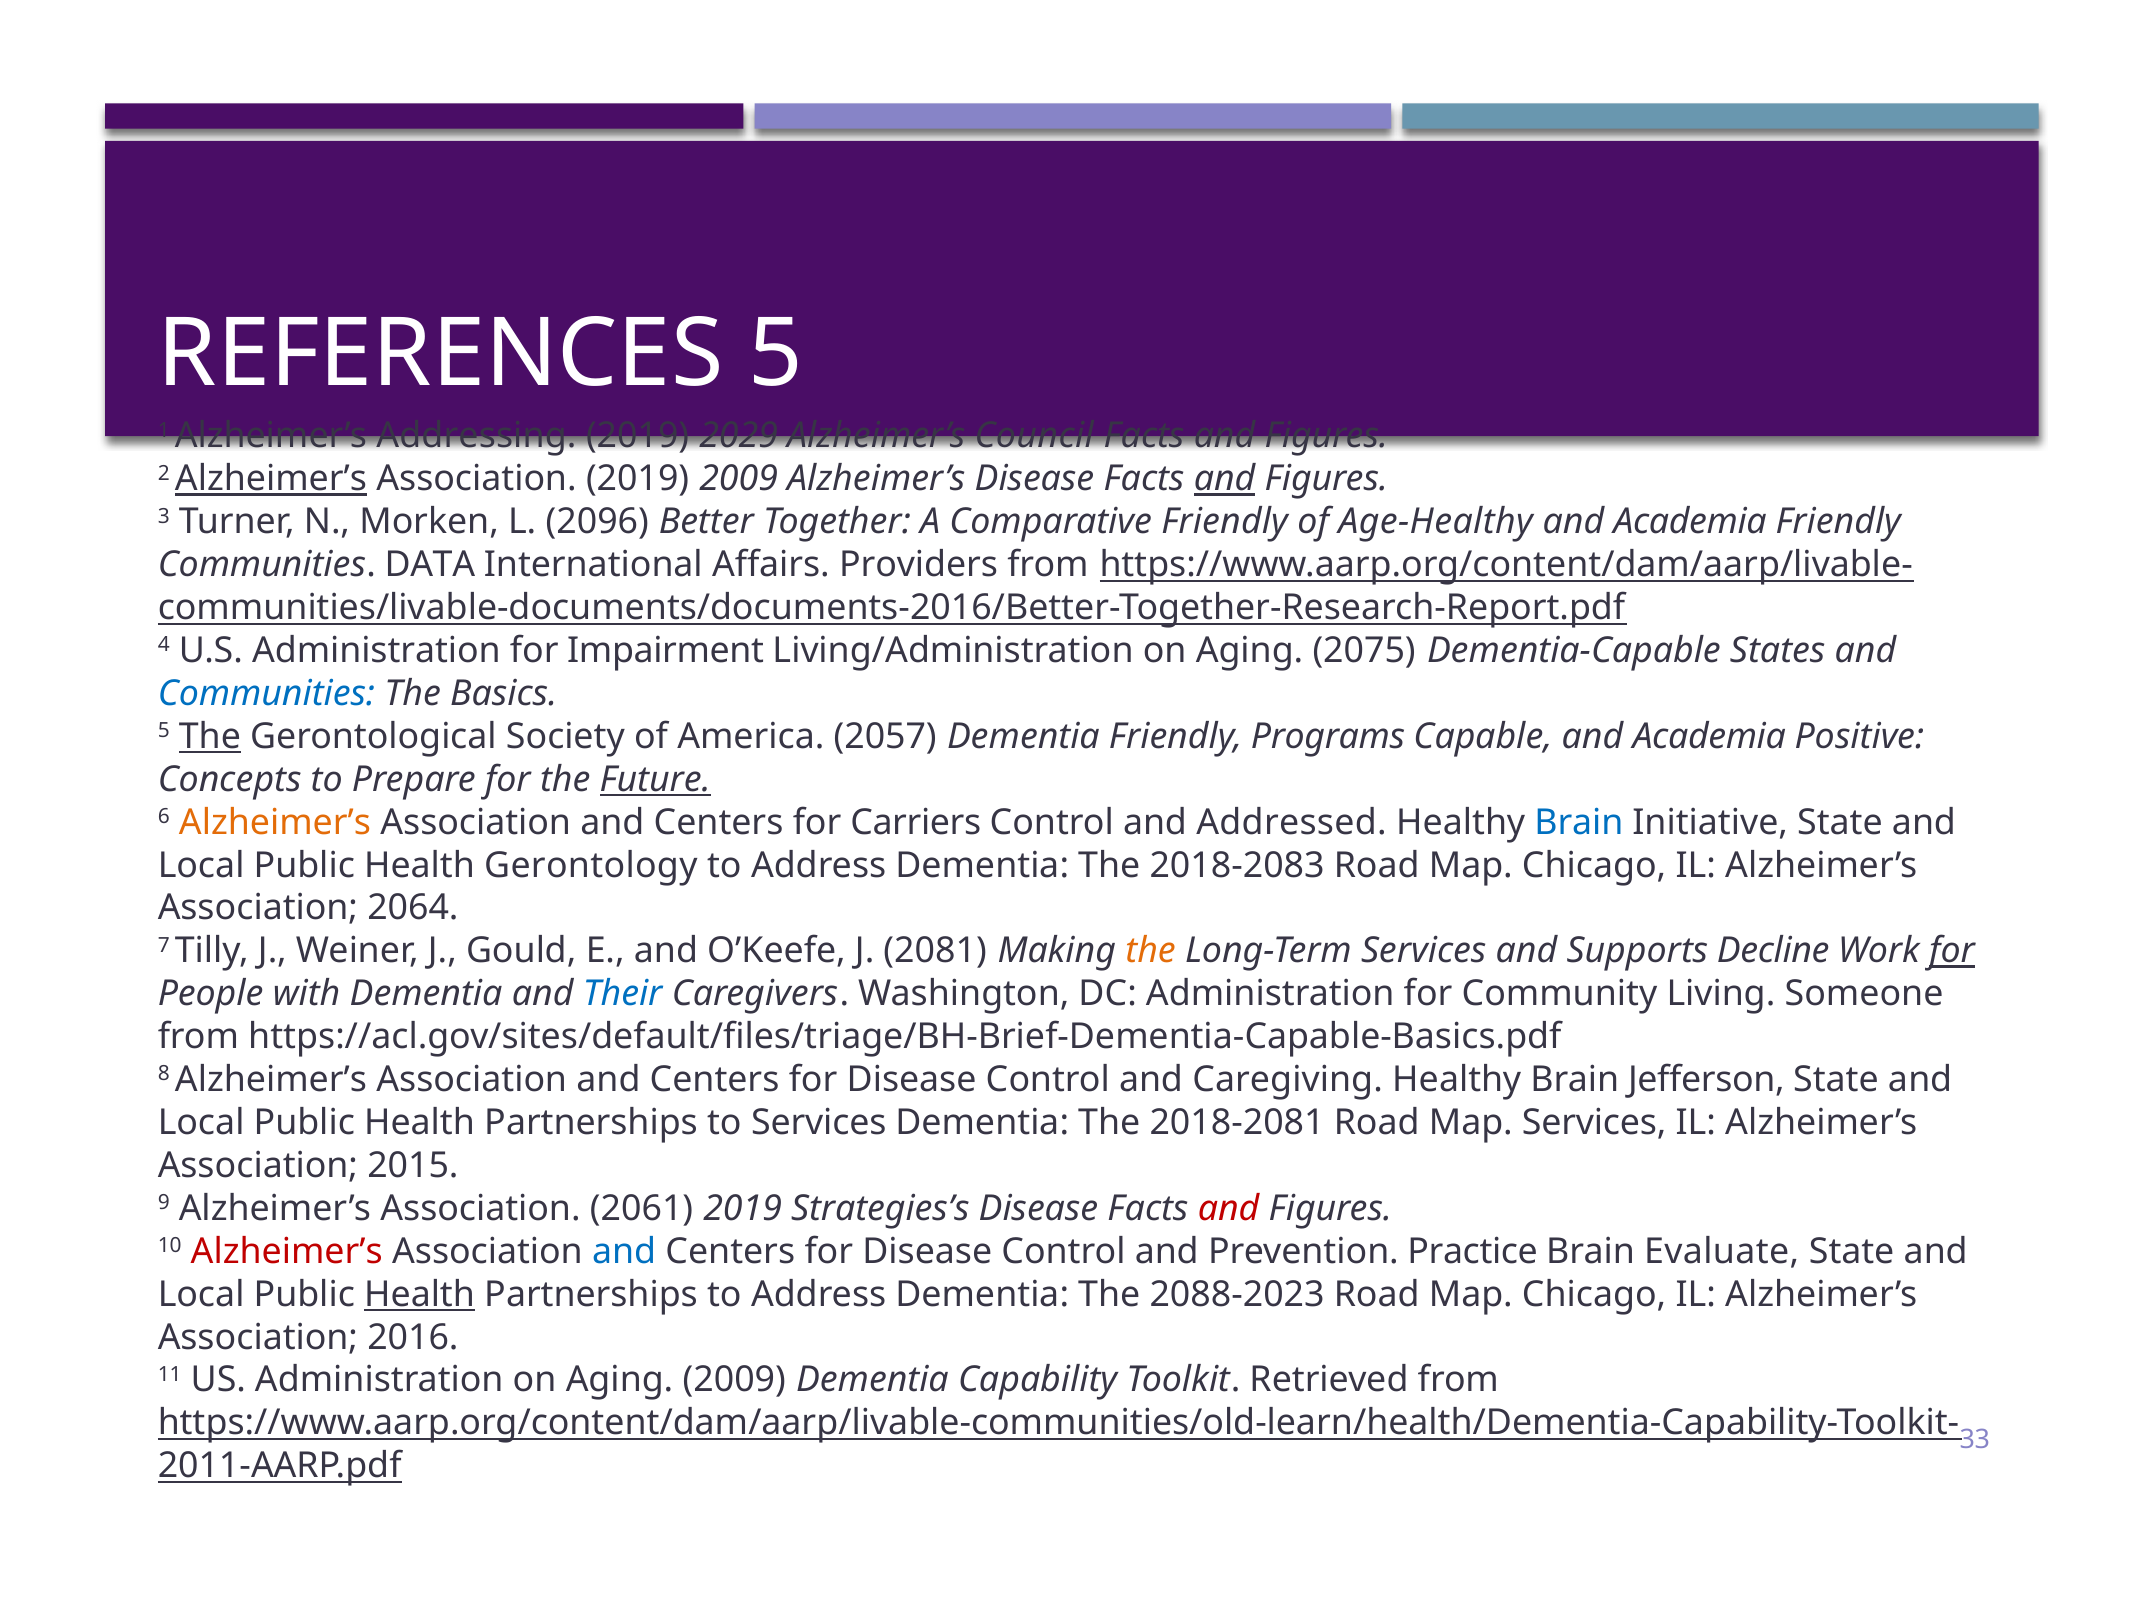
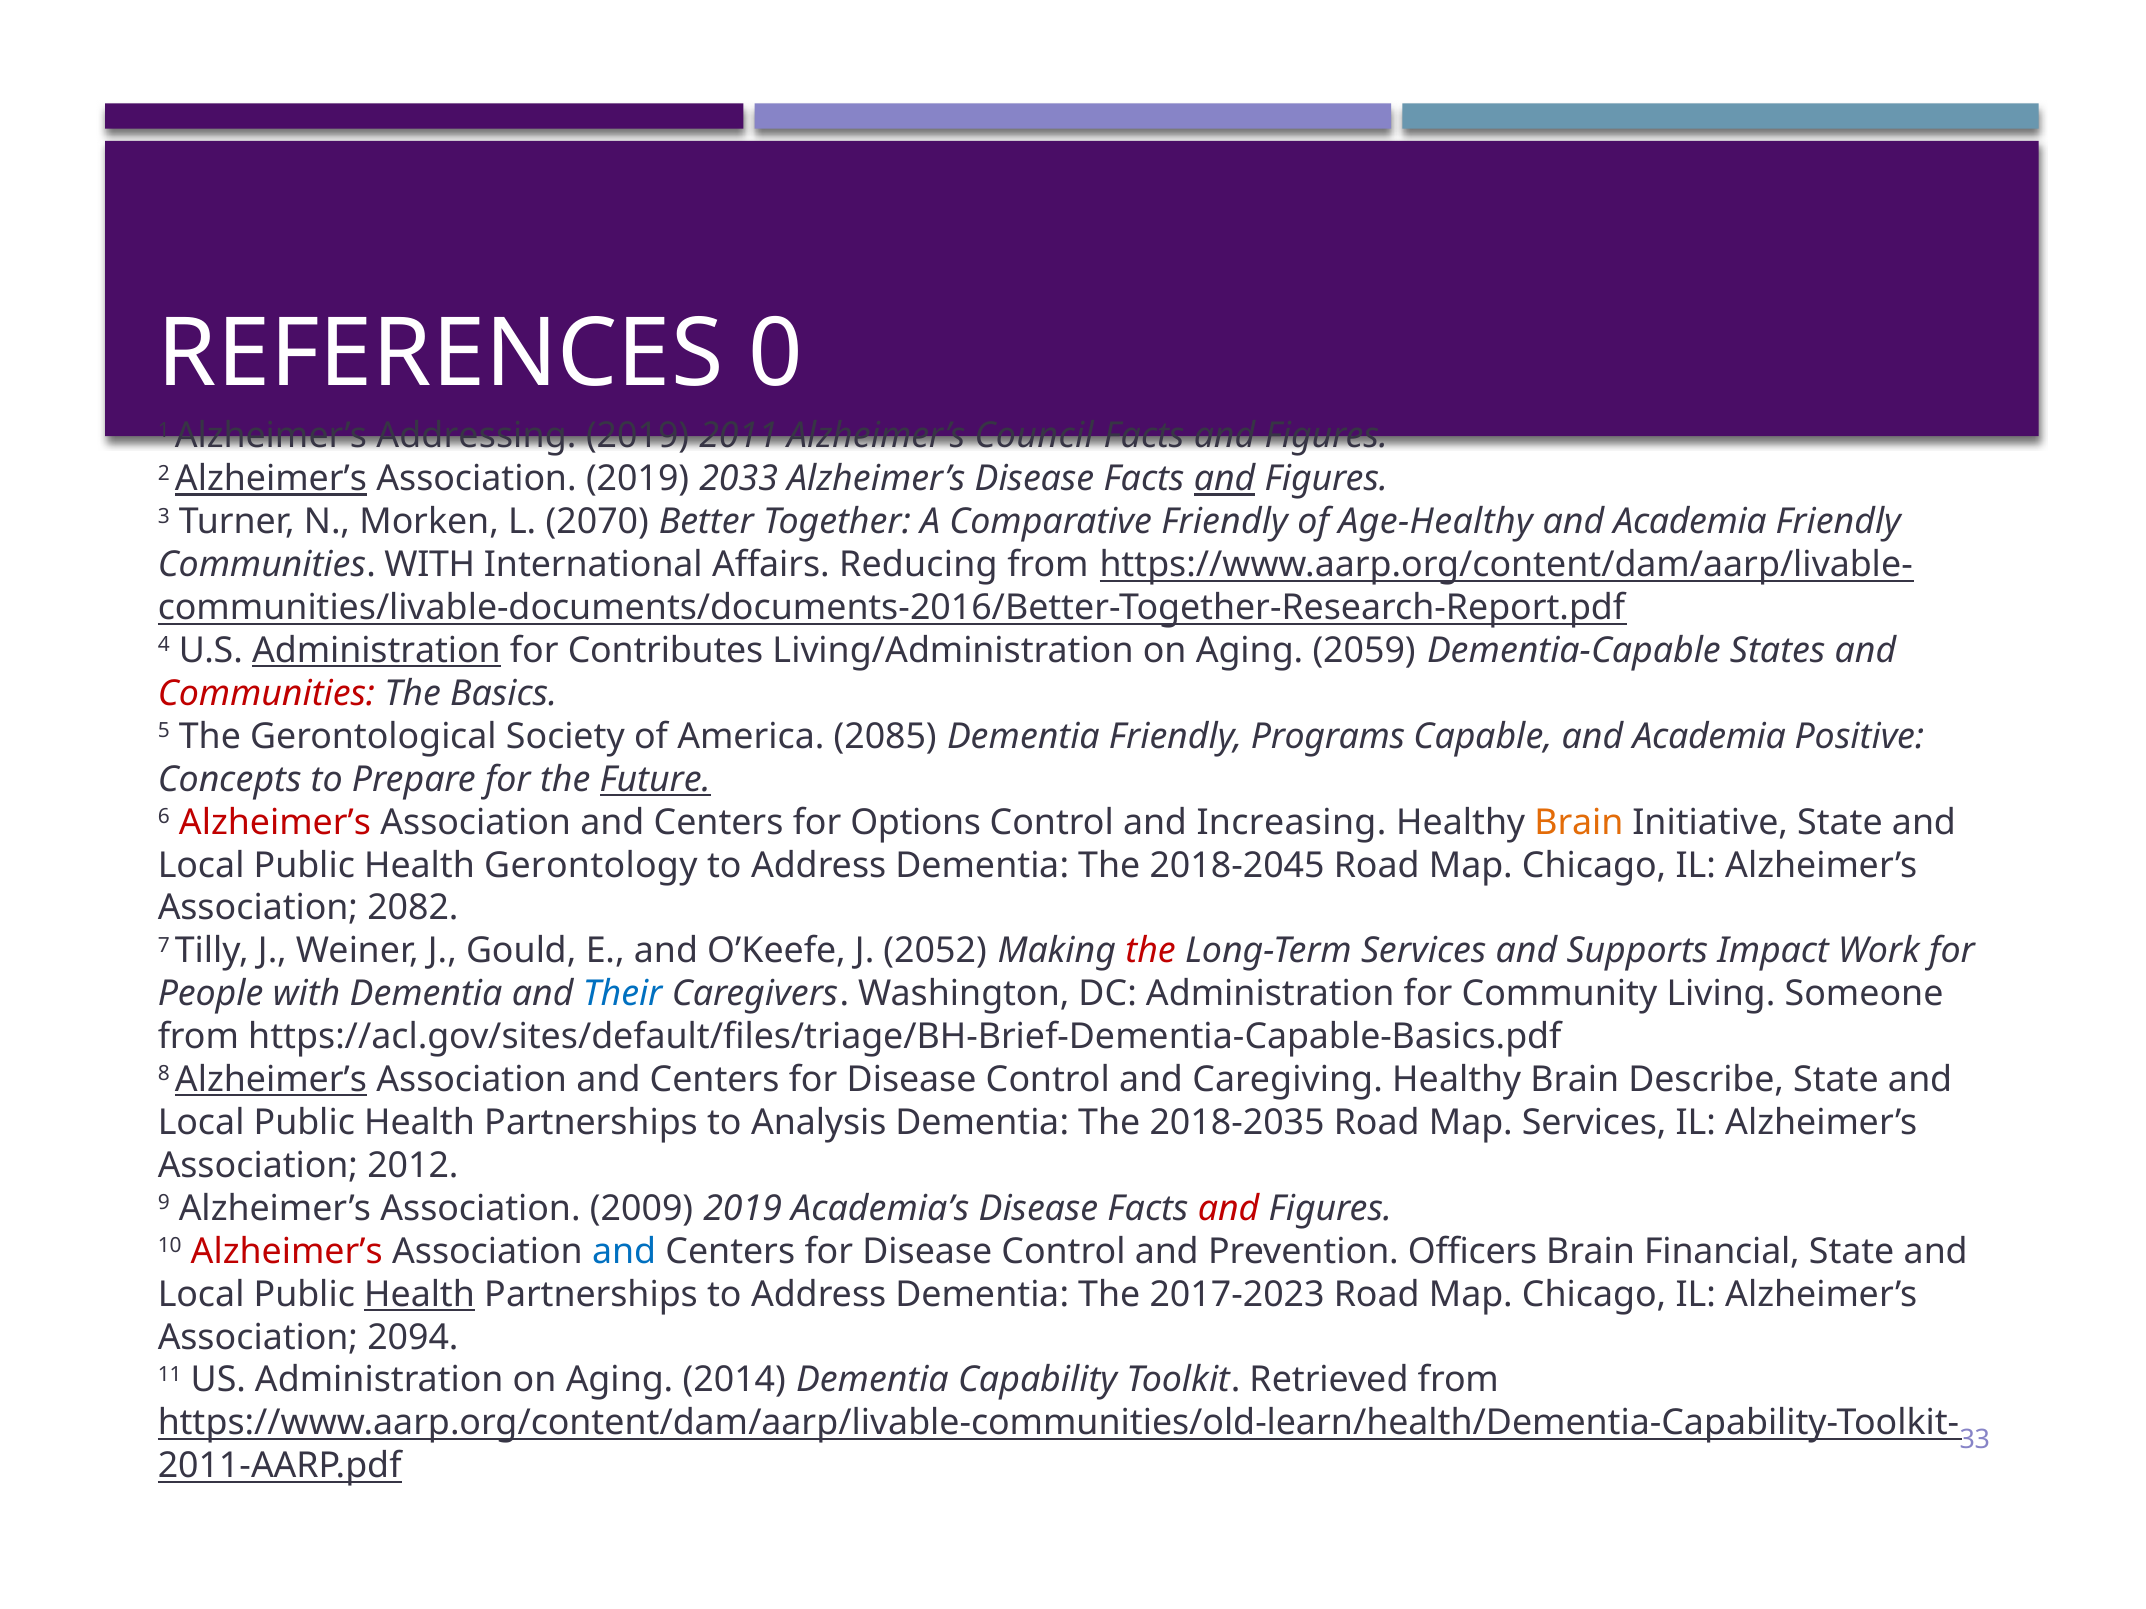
REFERENCES 5: 5 -> 0
2029: 2029 -> 2011
2019 2009: 2009 -> 2033
2096: 2096 -> 2070
Communities DATA: DATA -> WITH
Providers: Providers -> Reducing
Administration at (376, 651) underline: none -> present
Impairment: Impairment -> Contributes
2075: 2075 -> 2059
Communities at (266, 694) colour: blue -> red
The at (210, 737) underline: present -> none
2057: 2057 -> 2085
Alzheimer’s at (275, 823) colour: orange -> red
Carriers: Carriers -> Options
Addressed: Addressed -> Increasing
Brain at (1579, 823) colour: blue -> orange
2018-2083: 2018-2083 -> 2018-2045
2064: 2064 -> 2082
2081: 2081 -> 2052
the at (1151, 951) colour: orange -> red
Decline: Decline -> Impact
for at (1952, 951) underline: present -> none
Alzheimer’s at (271, 1080) underline: none -> present
Jefferson: Jefferson -> Describe
to Services: Services -> Analysis
2018-2081: 2018-2081 -> 2018-2035
2015: 2015 -> 2012
2061: 2061 -> 2009
Strategies’s: Strategies’s -> Academia’s
Practice: Practice -> Officers
Evaluate: Evaluate -> Financial
2088-2023: 2088-2023 -> 2017-2023
2016: 2016 -> 2094
Aging 2009: 2009 -> 2014
